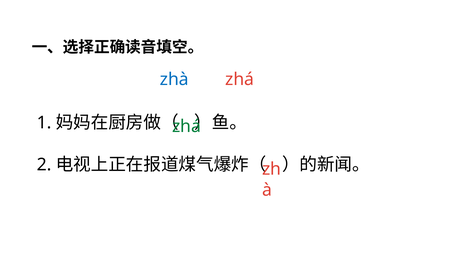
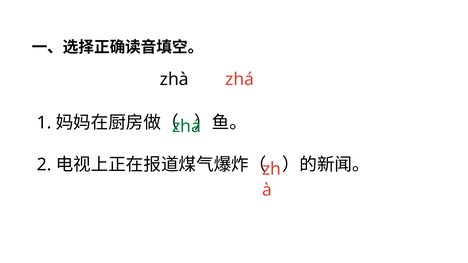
zhà colour: blue -> black
